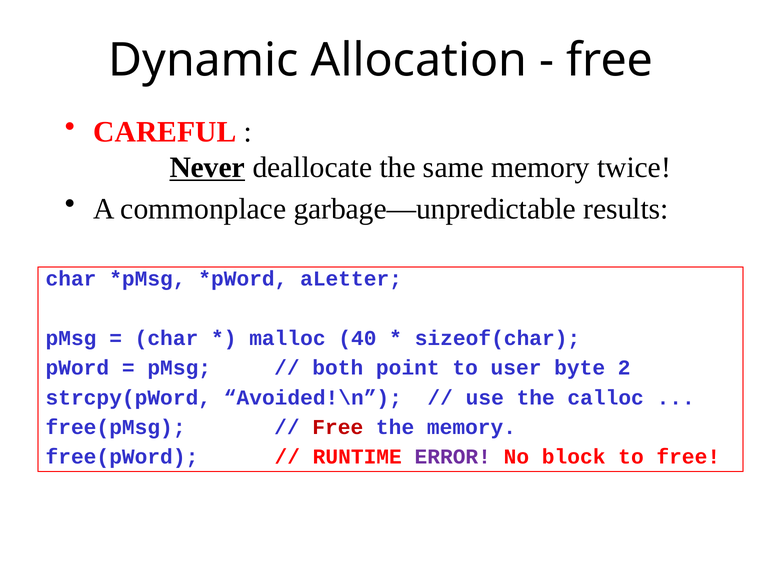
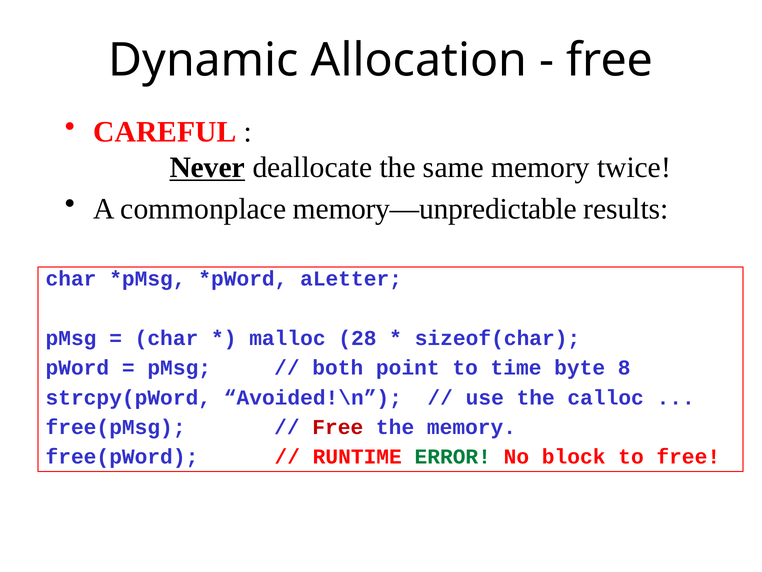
garbage—unpredictable: garbage—unpredictable -> memory—unpredictable
40: 40 -> 28
user: user -> time
2: 2 -> 8
ERROR colour: purple -> green
